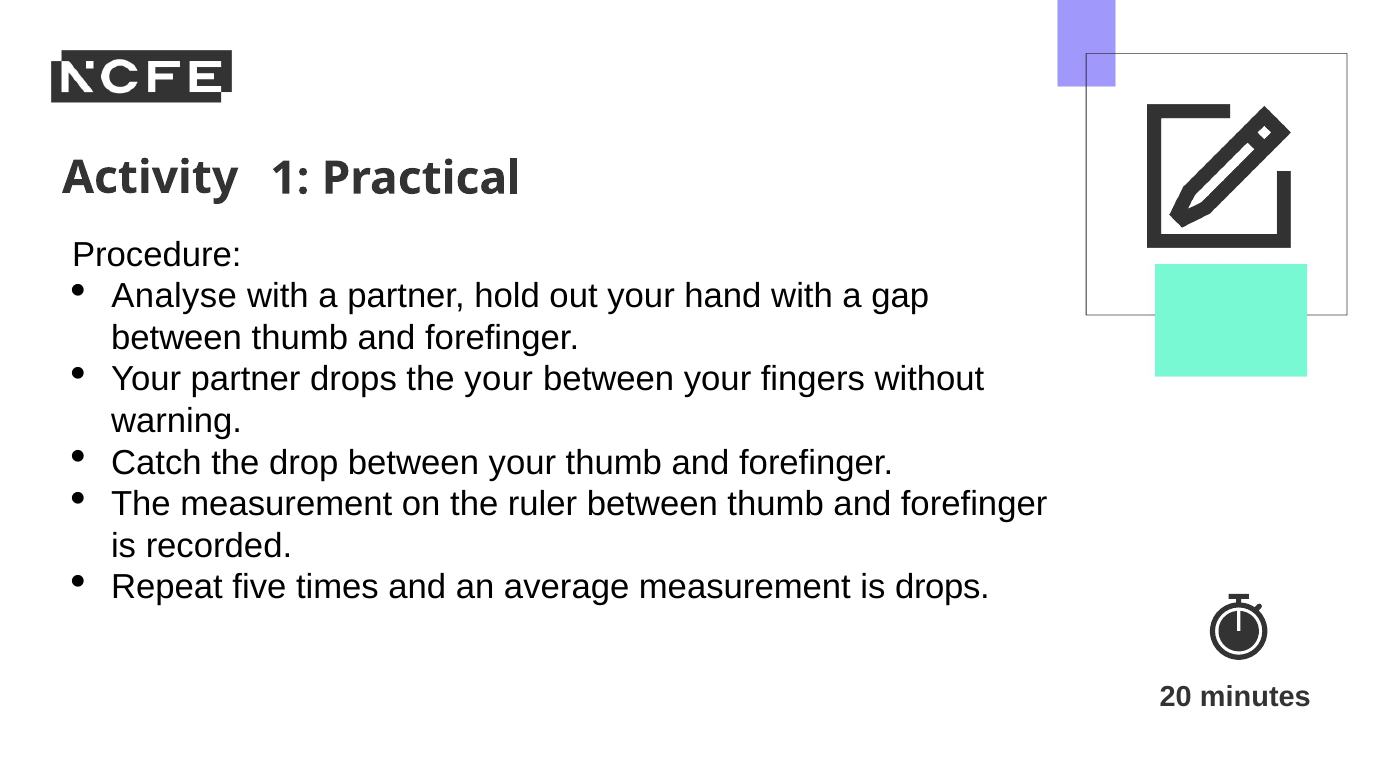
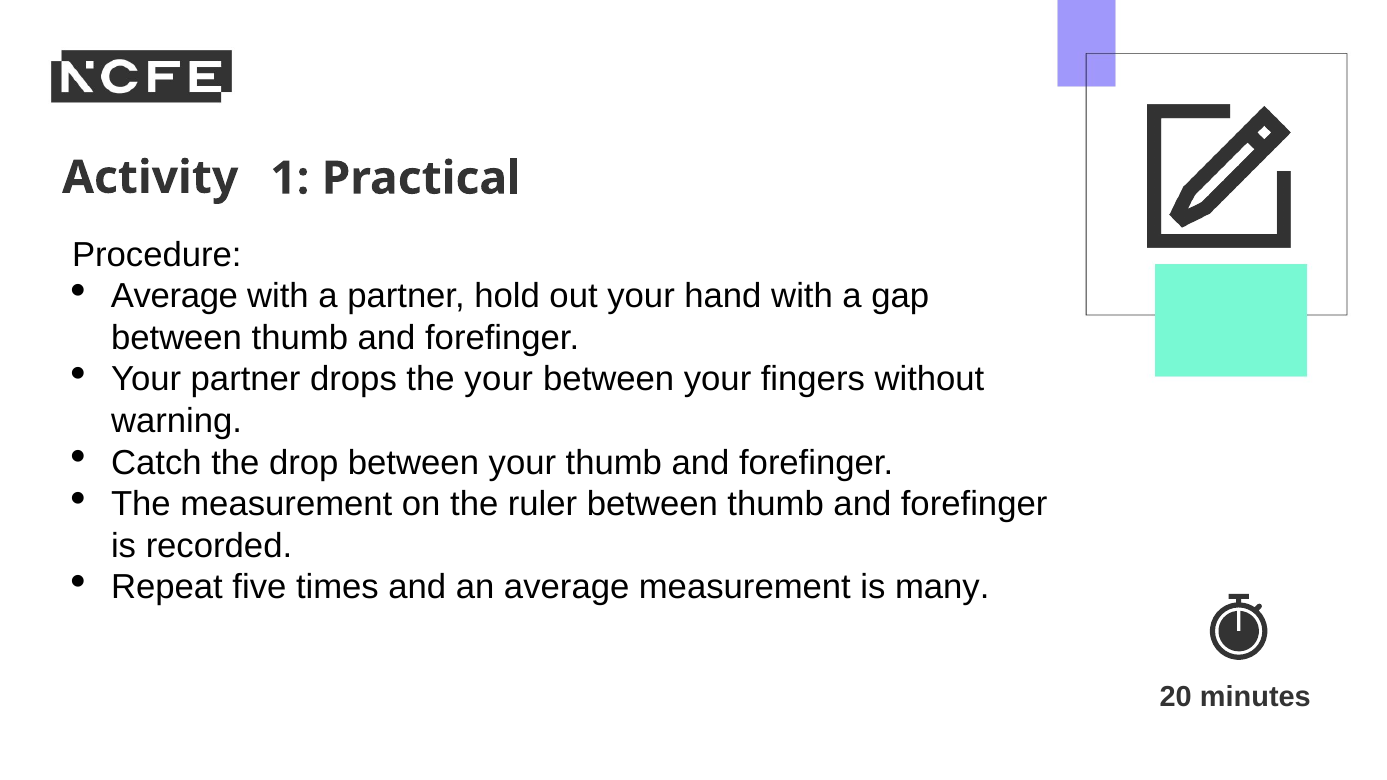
Analyse at (174, 296): Analyse -> Average
is drops: drops -> many
